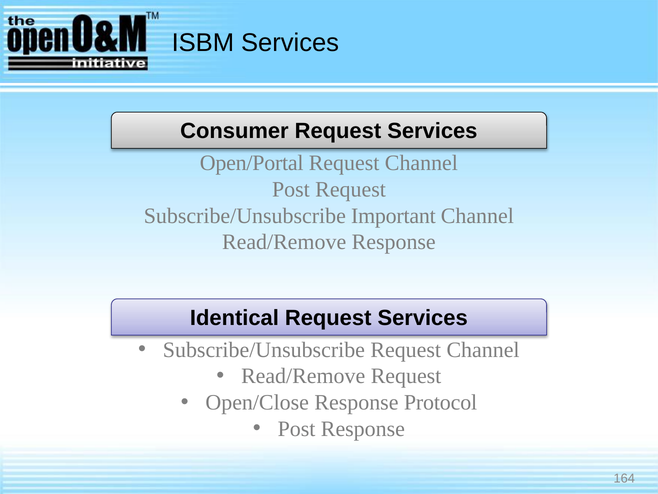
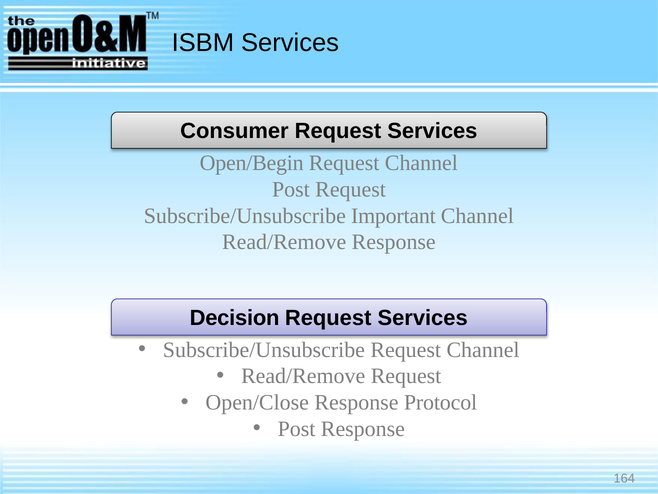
Open/Portal: Open/Portal -> Open/Begin
Identical: Identical -> Decision
